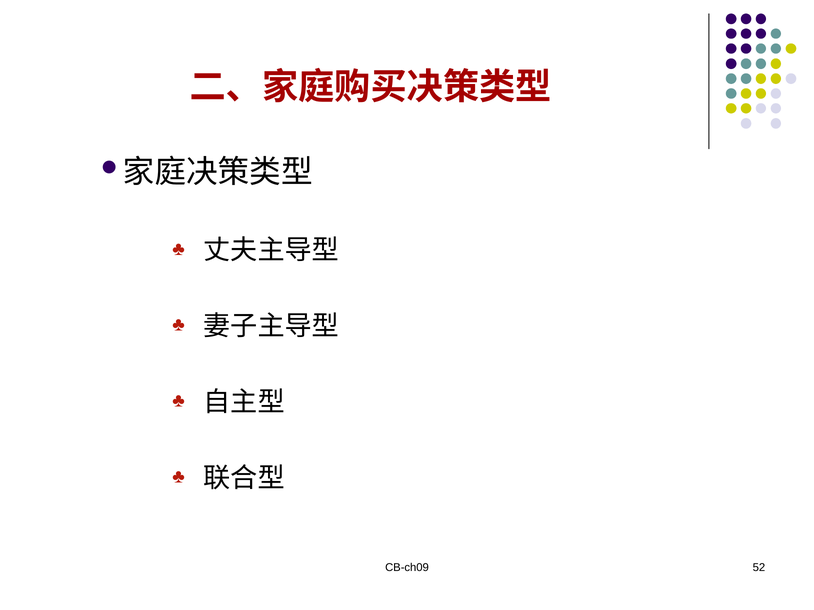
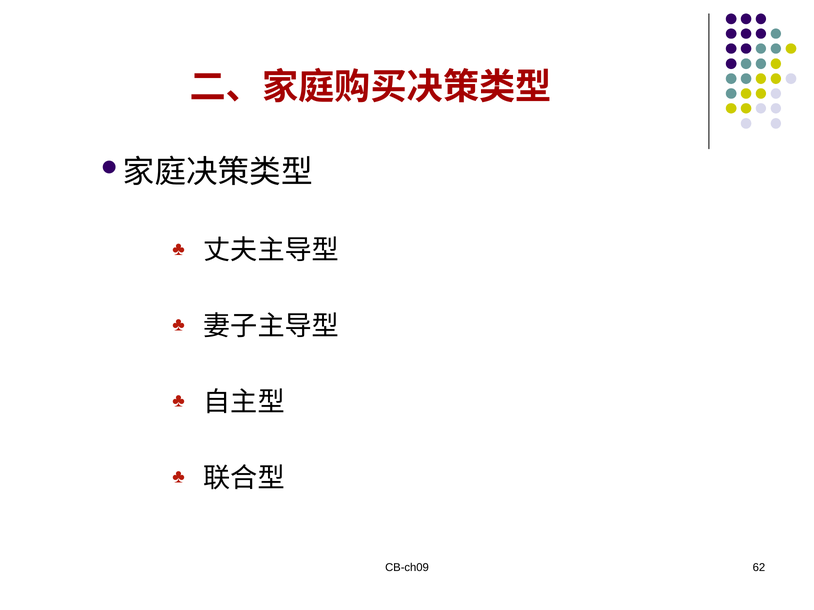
52: 52 -> 62
